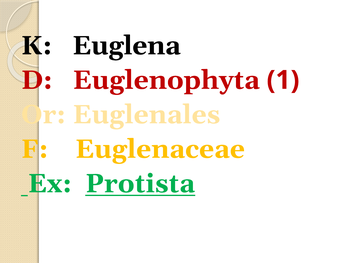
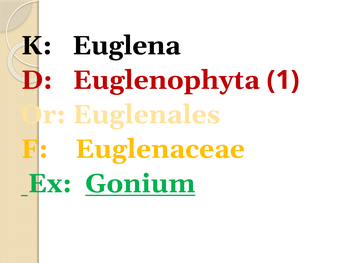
Protista: Protista -> Gonium
